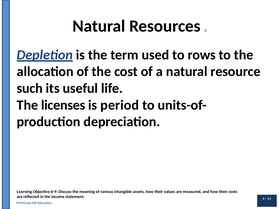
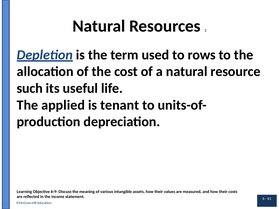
licenses: licenses -> applied
period: period -> tenant
